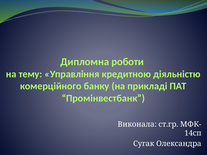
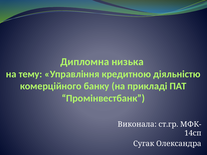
роботи: роботи -> низька
